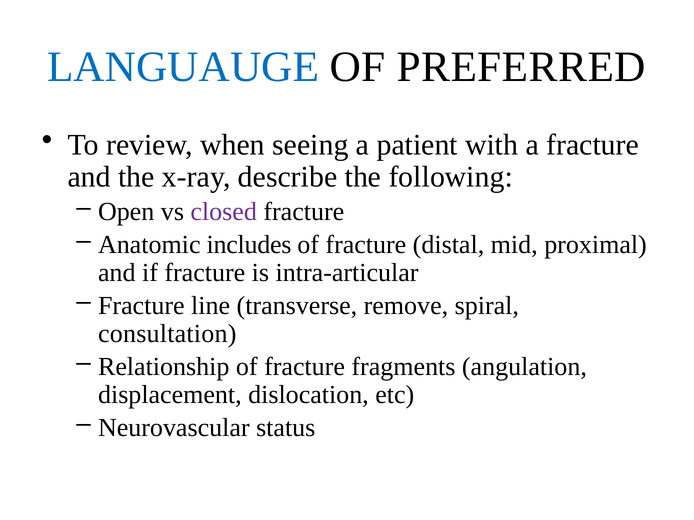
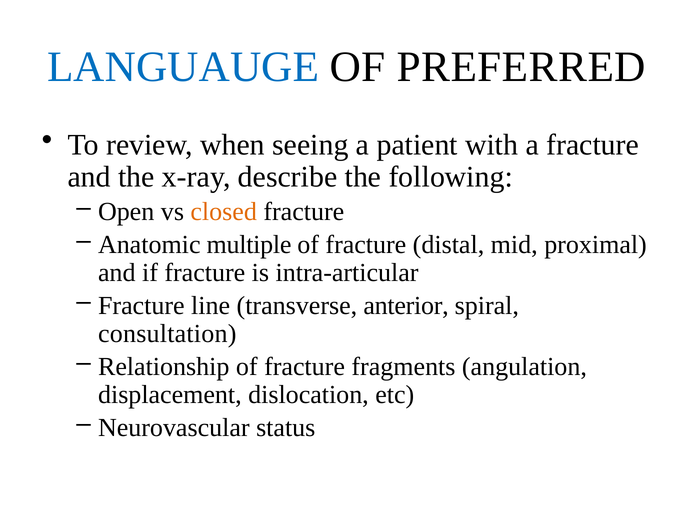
closed colour: purple -> orange
includes: includes -> multiple
remove: remove -> anterior
